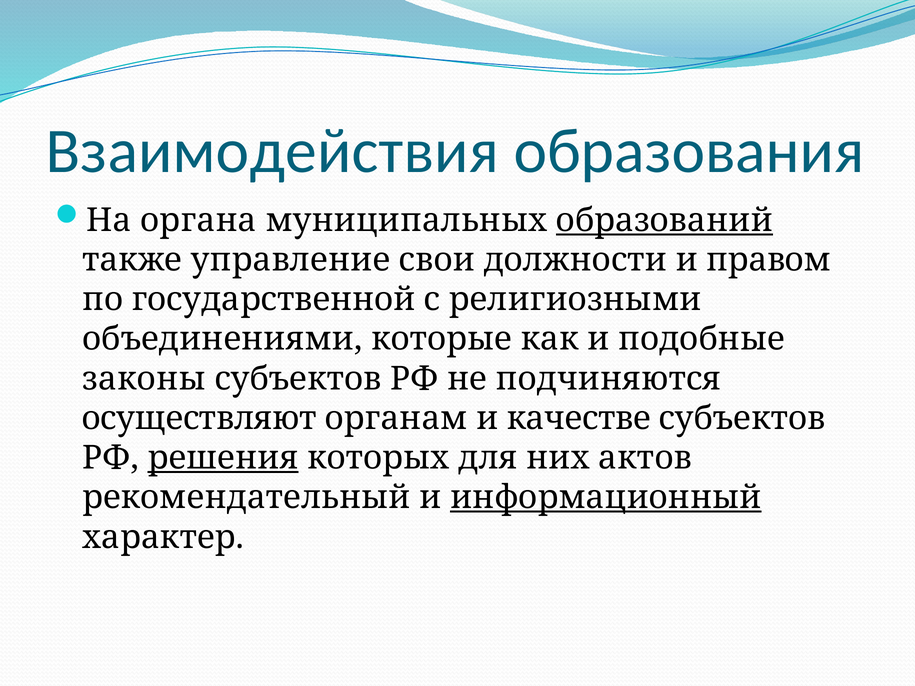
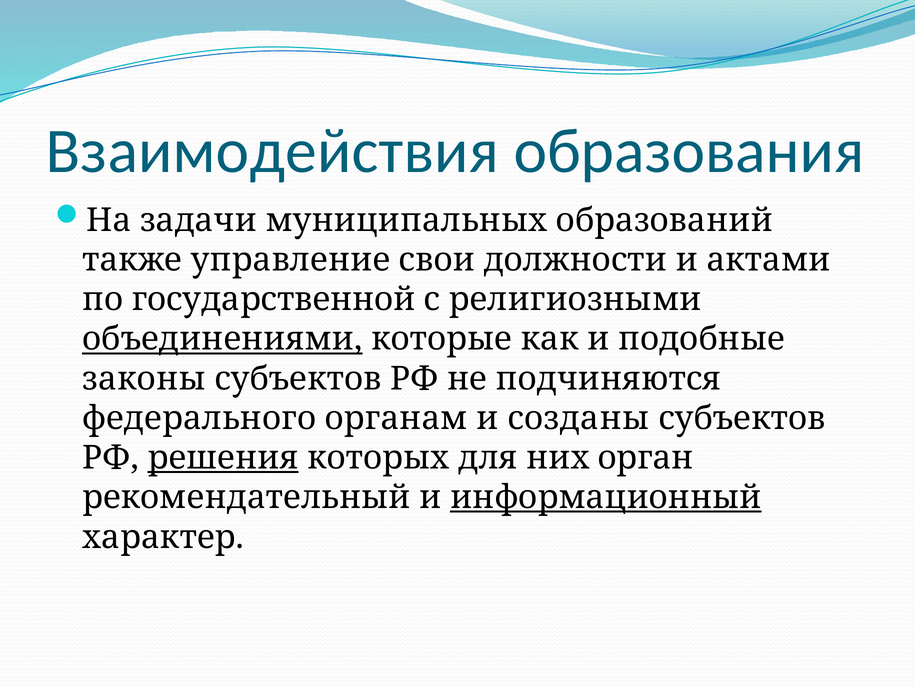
органа: органа -> задачи
образований underline: present -> none
правом: правом -> актами
объединениями underline: none -> present
осуществляют: осуществляют -> федерального
качестве: качестве -> созданы
актов: актов -> орган
